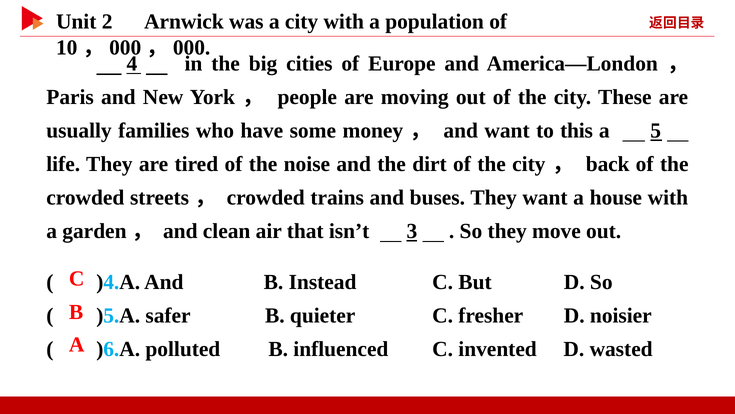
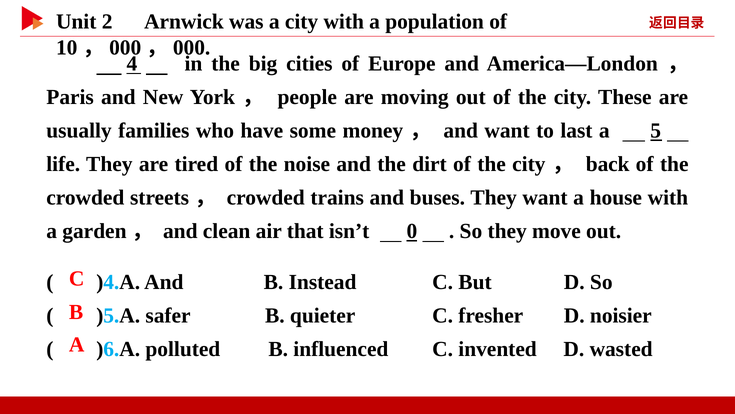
this: this -> last
3: 3 -> 0
